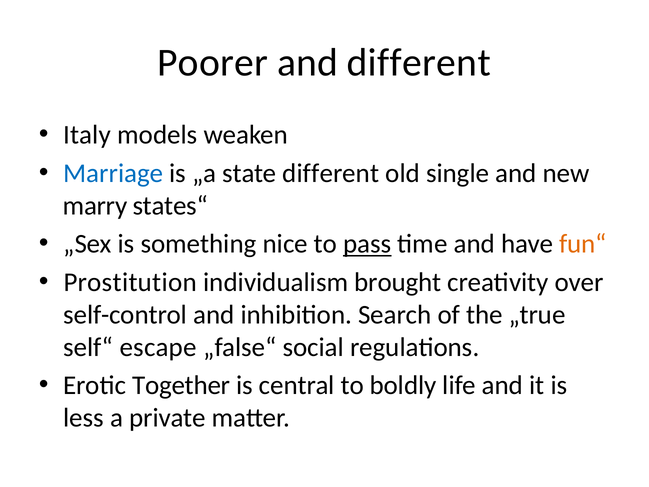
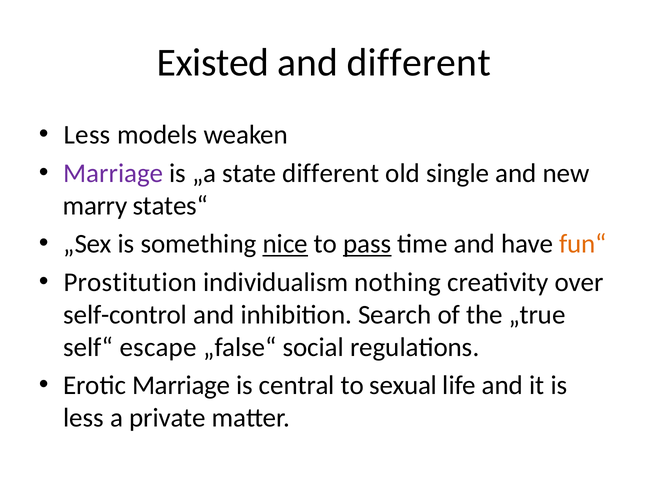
Poorer: Poorer -> Existed
Italy at (87, 135): Italy -> Less
Marriage at (113, 173) colour: blue -> purple
nice underline: none -> present
brought: brought -> nothing
Erotic Together: Together -> Marriage
boldly: boldly -> sexual
